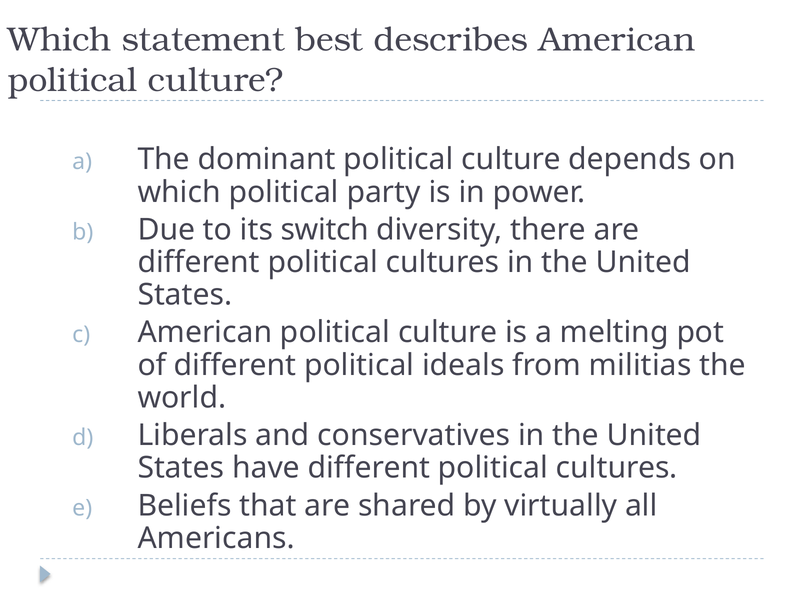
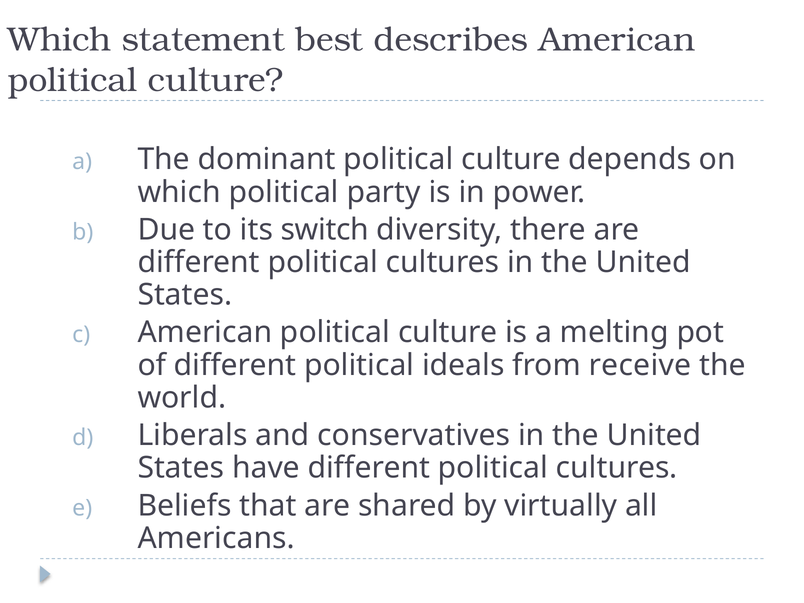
militias: militias -> receive
